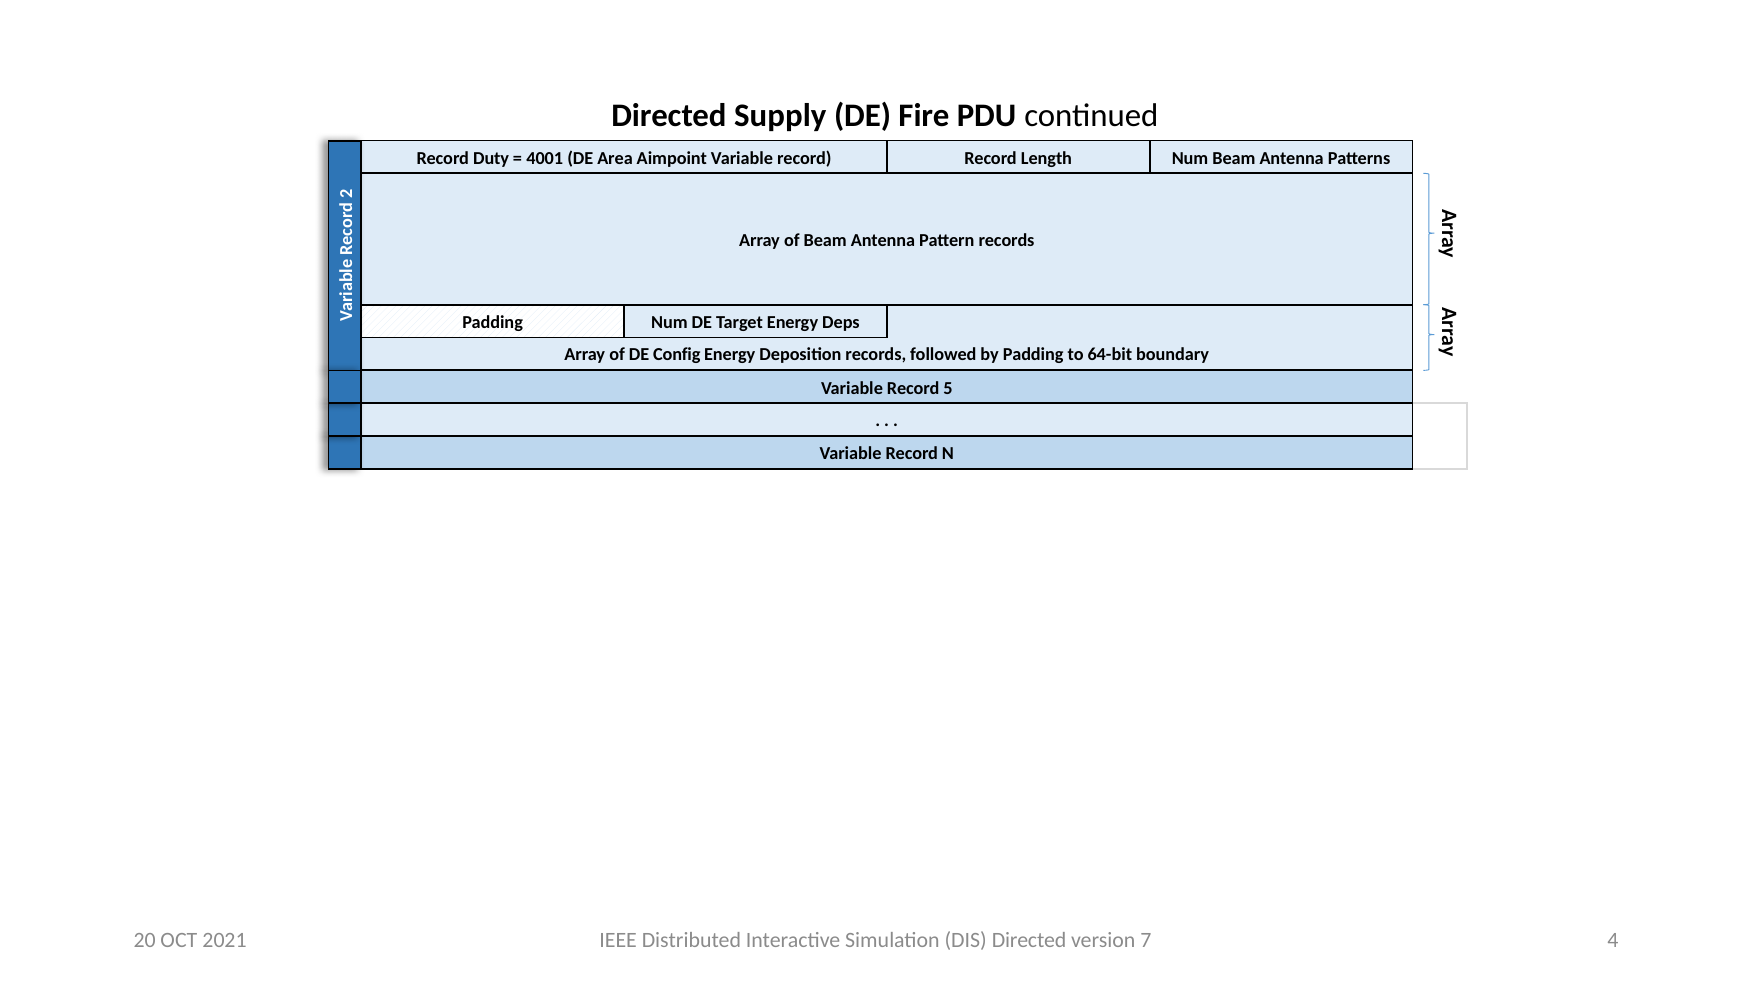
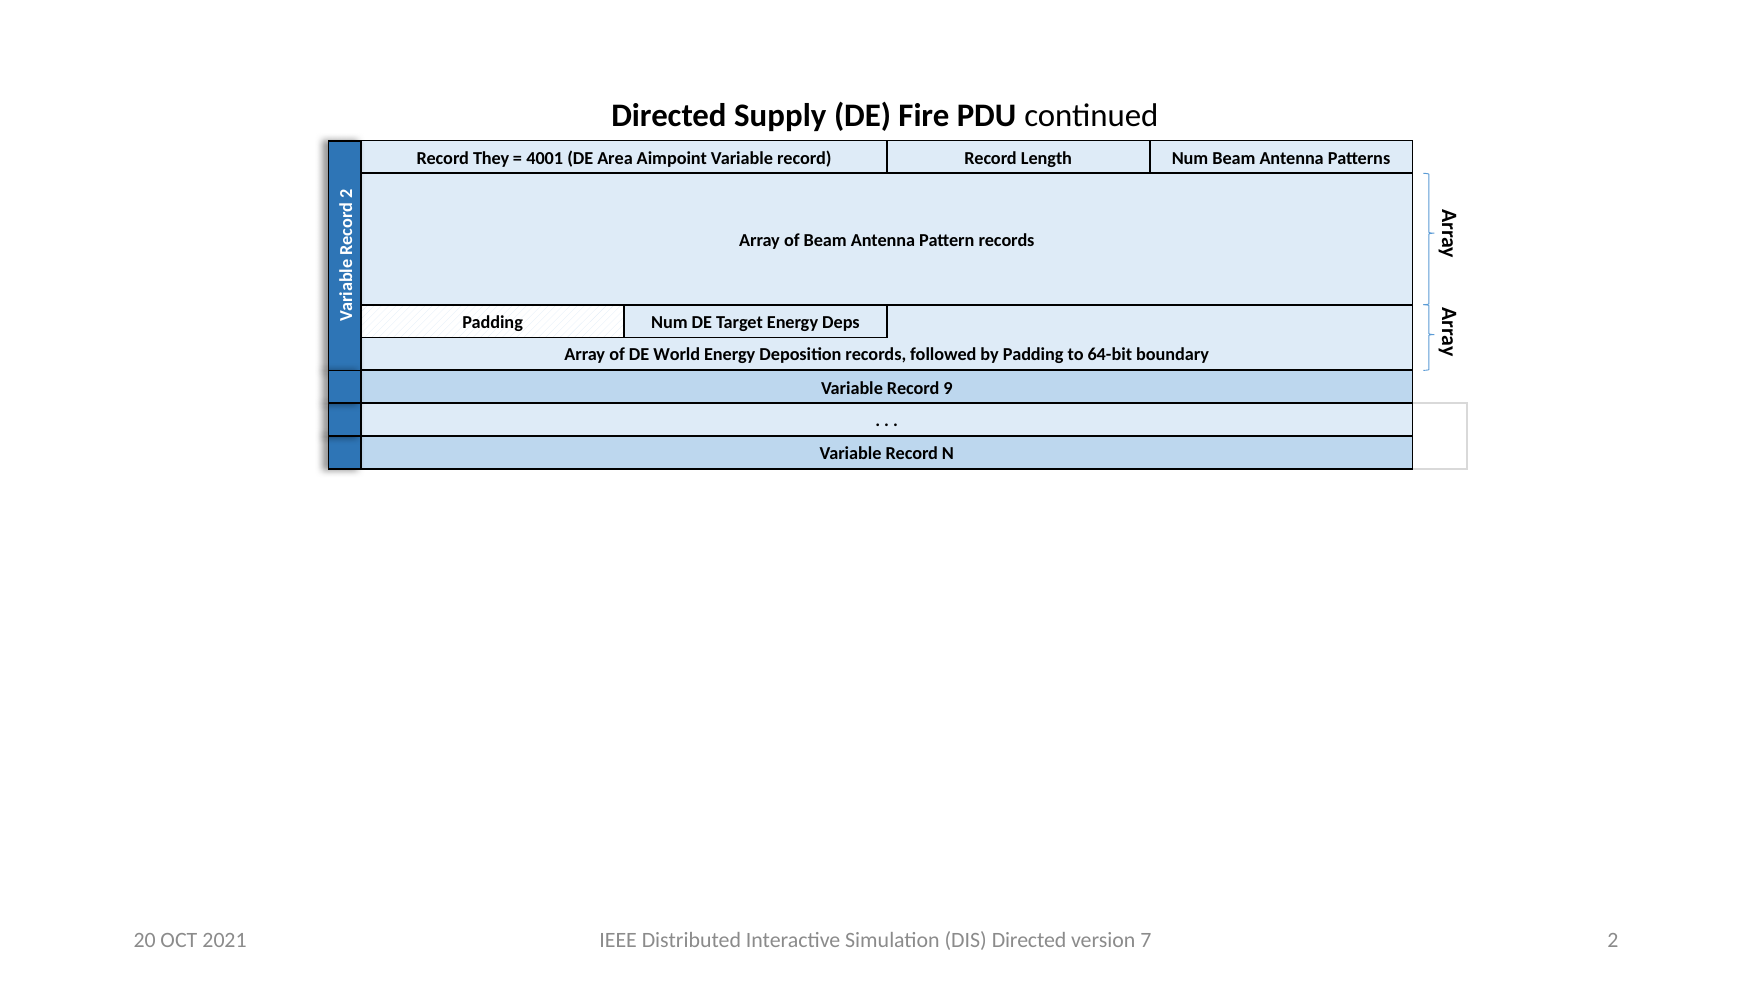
Duty: Duty -> They
Config: Config -> World
5: 5 -> 9
7 4: 4 -> 2
